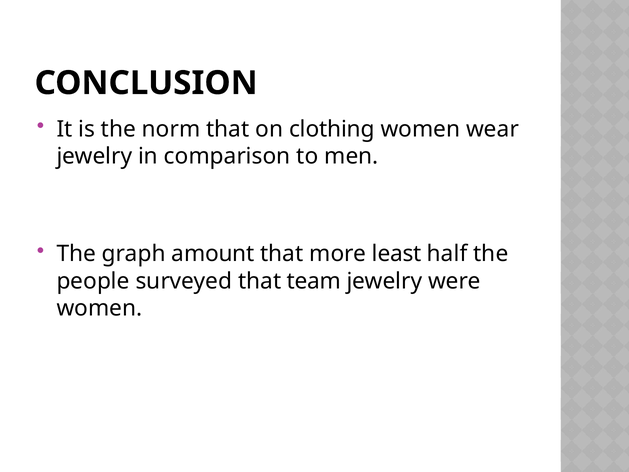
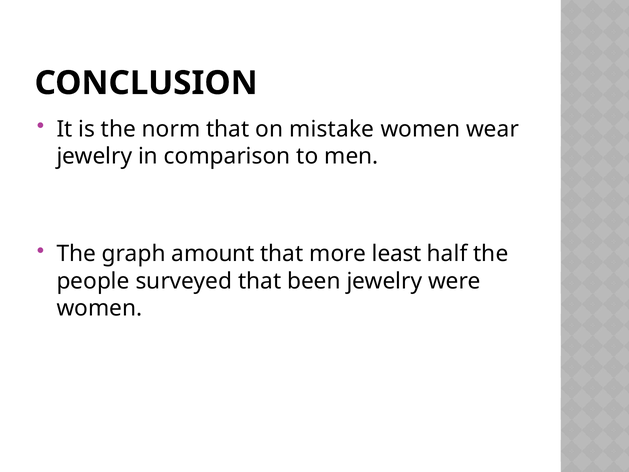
clothing: clothing -> mistake
team: team -> been
